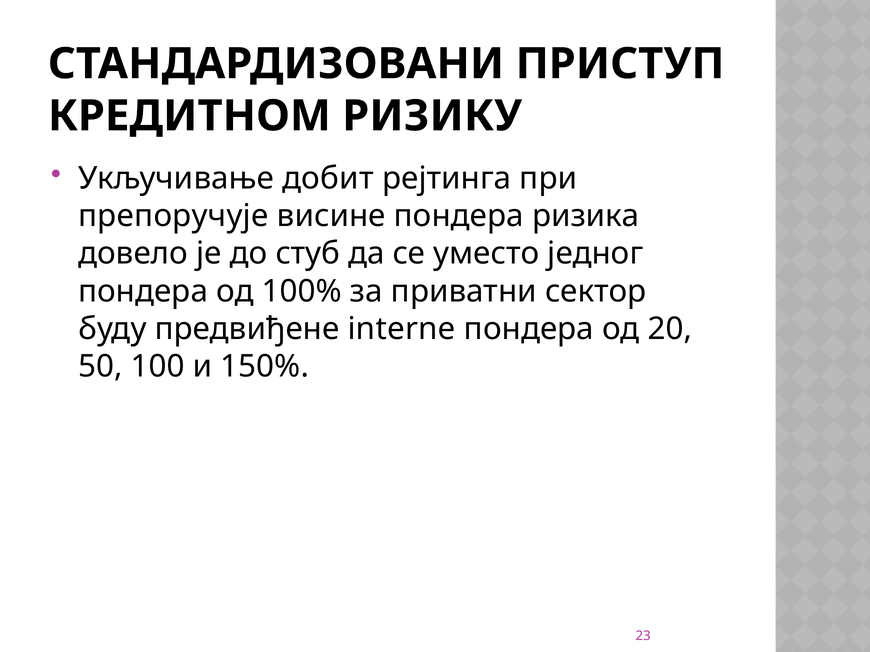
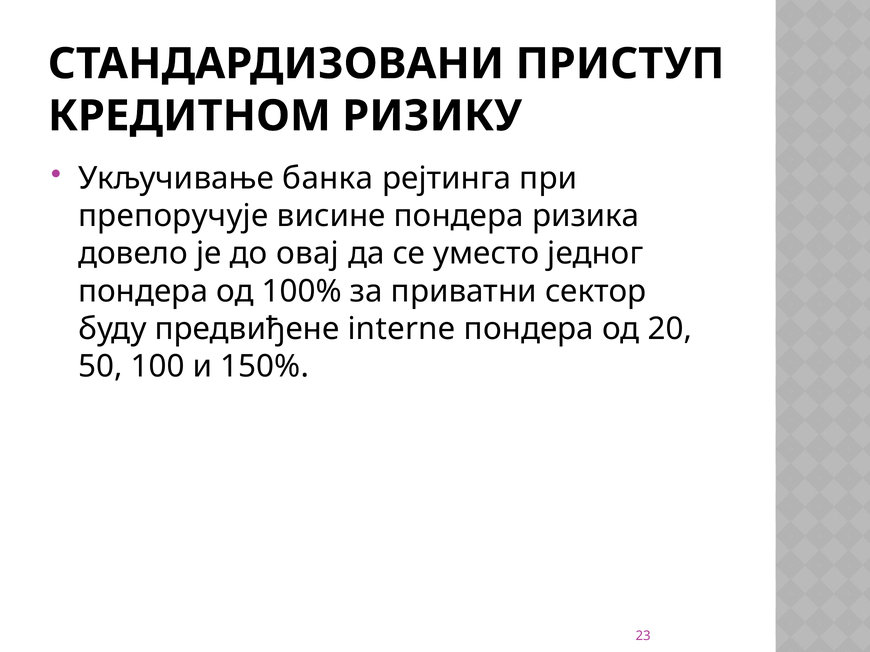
добит: добит -> банка
стуб: стуб -> овај
